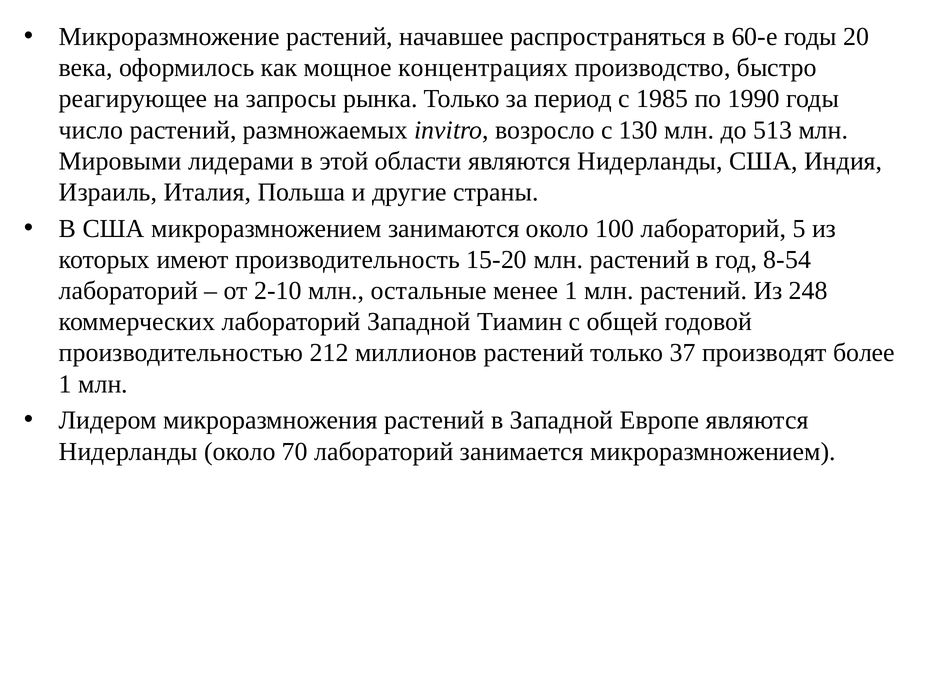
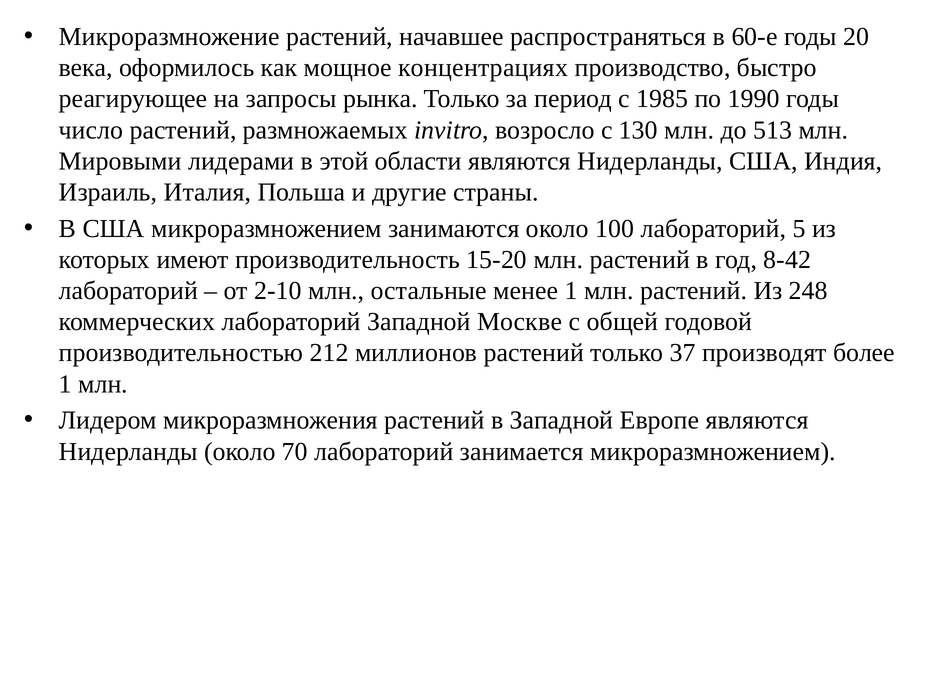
8-54: 8-54 -> 8-42
Тиамин: Тиамин -> Москве
